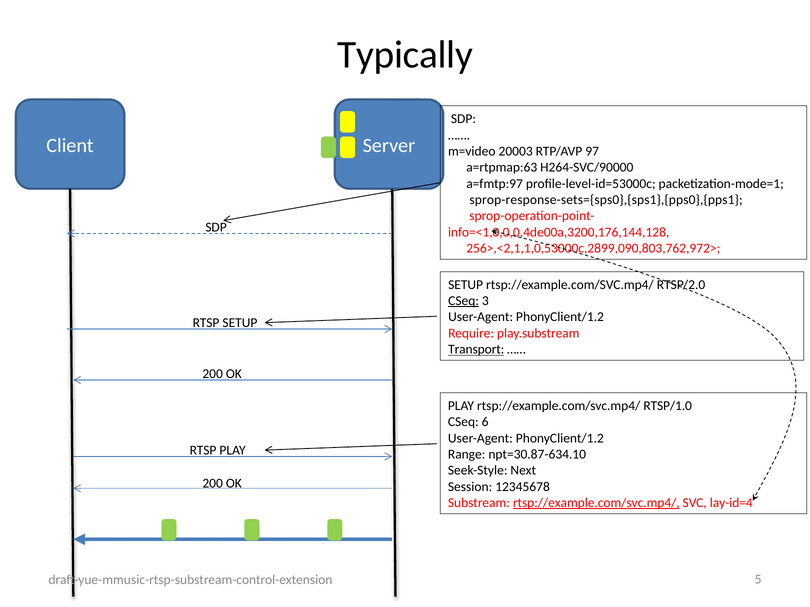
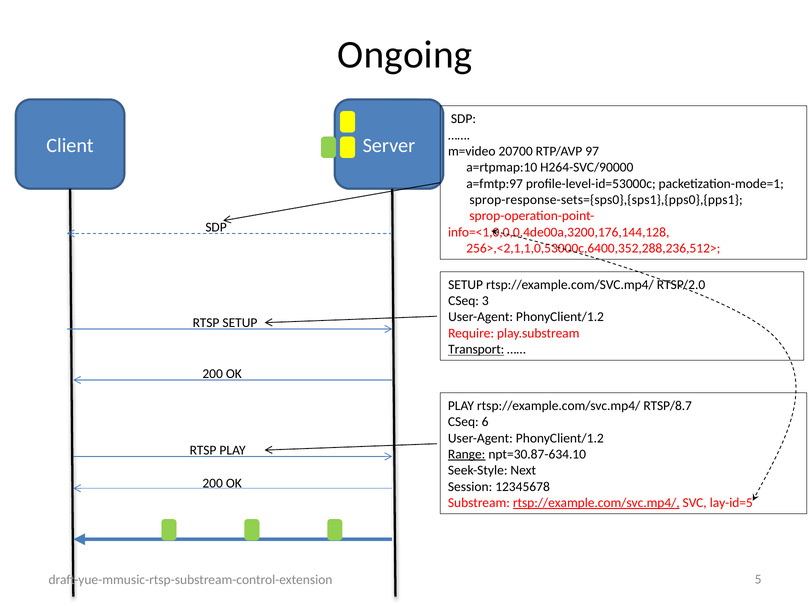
Typically: Typically -> Ongoing
20003: 20003 -> 20700
a=rtpmap:63: a=rtpmap:63 -> a=rtpmap:10
256>,<2,1,1,0,53000c,2899,090,803,762,972>: 256>,<2,1,1,0,53000c,2899,090,803,762,972> -> 256>,<2,1,1,0,53000c,6400,352,288,236,512>
CSeq at (464, 301) underline: present -> none
RTSP/1.0: RTSP/1.0 -> RTSP/8.7
Range underline: none -> present
lay-id=4: lay-id=4 -> lay-id=5
